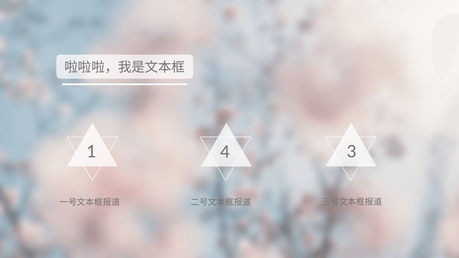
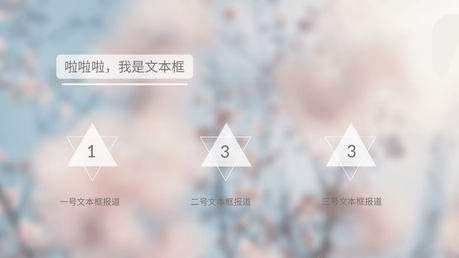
1 4: 4 -> 3
